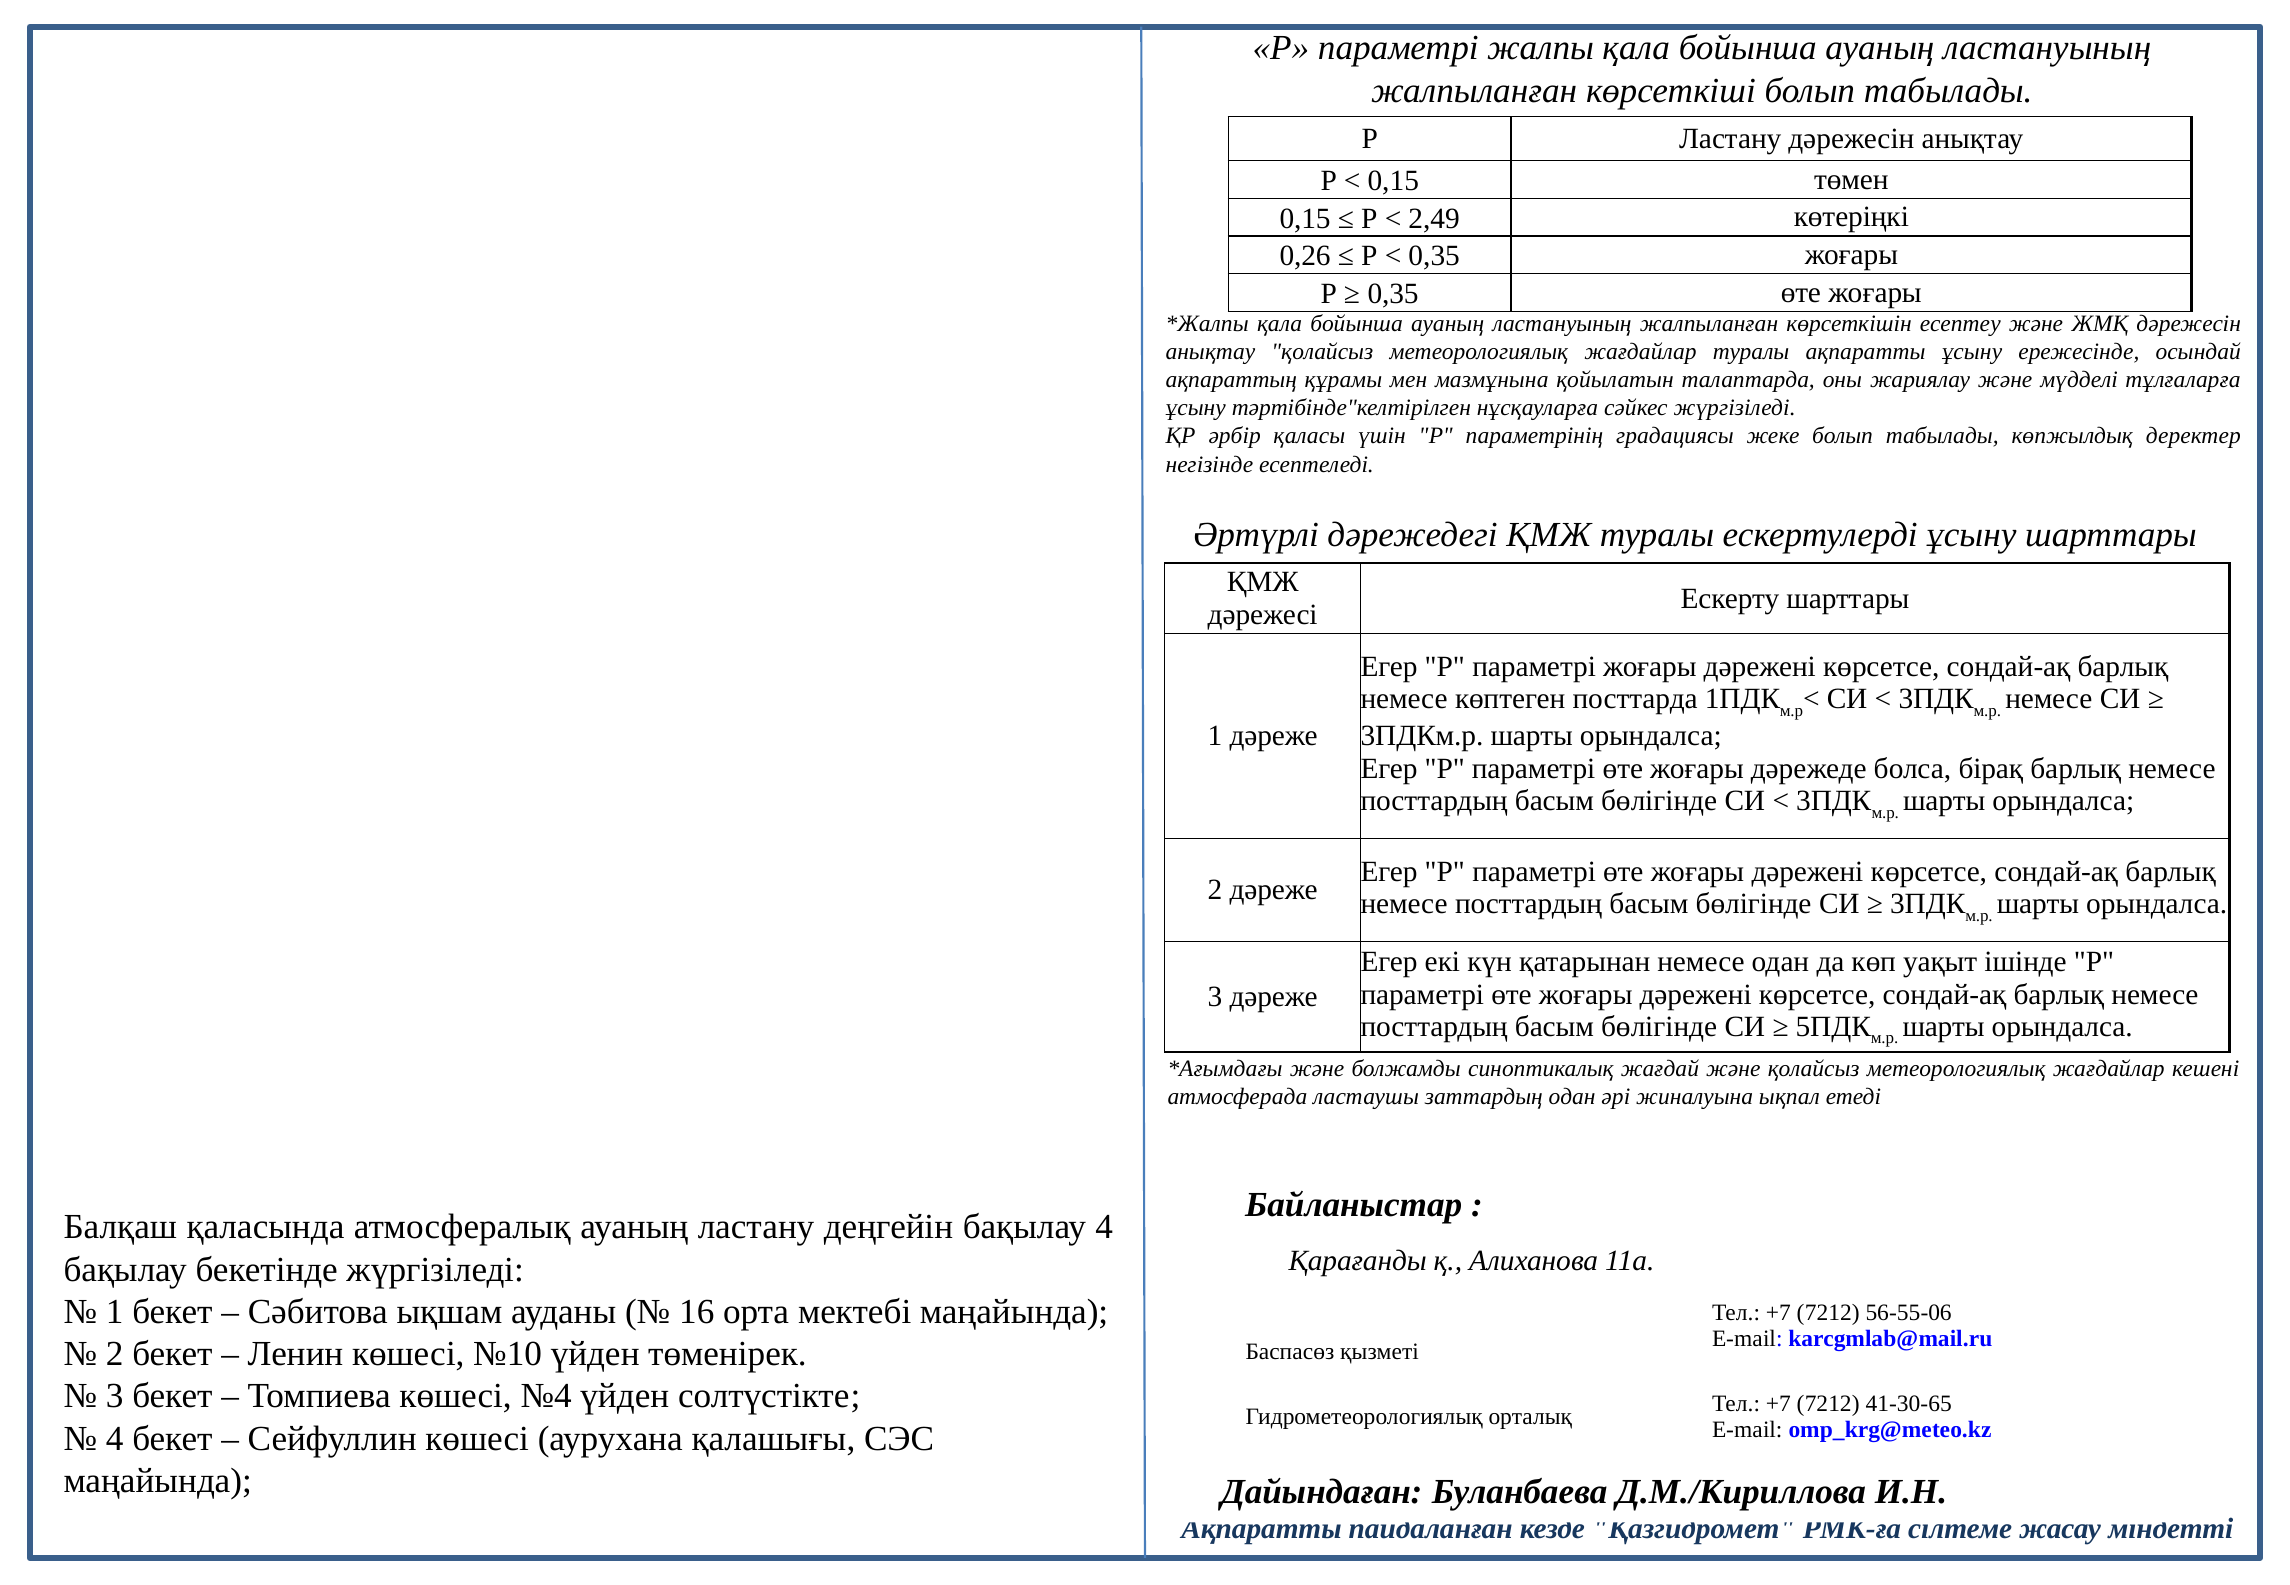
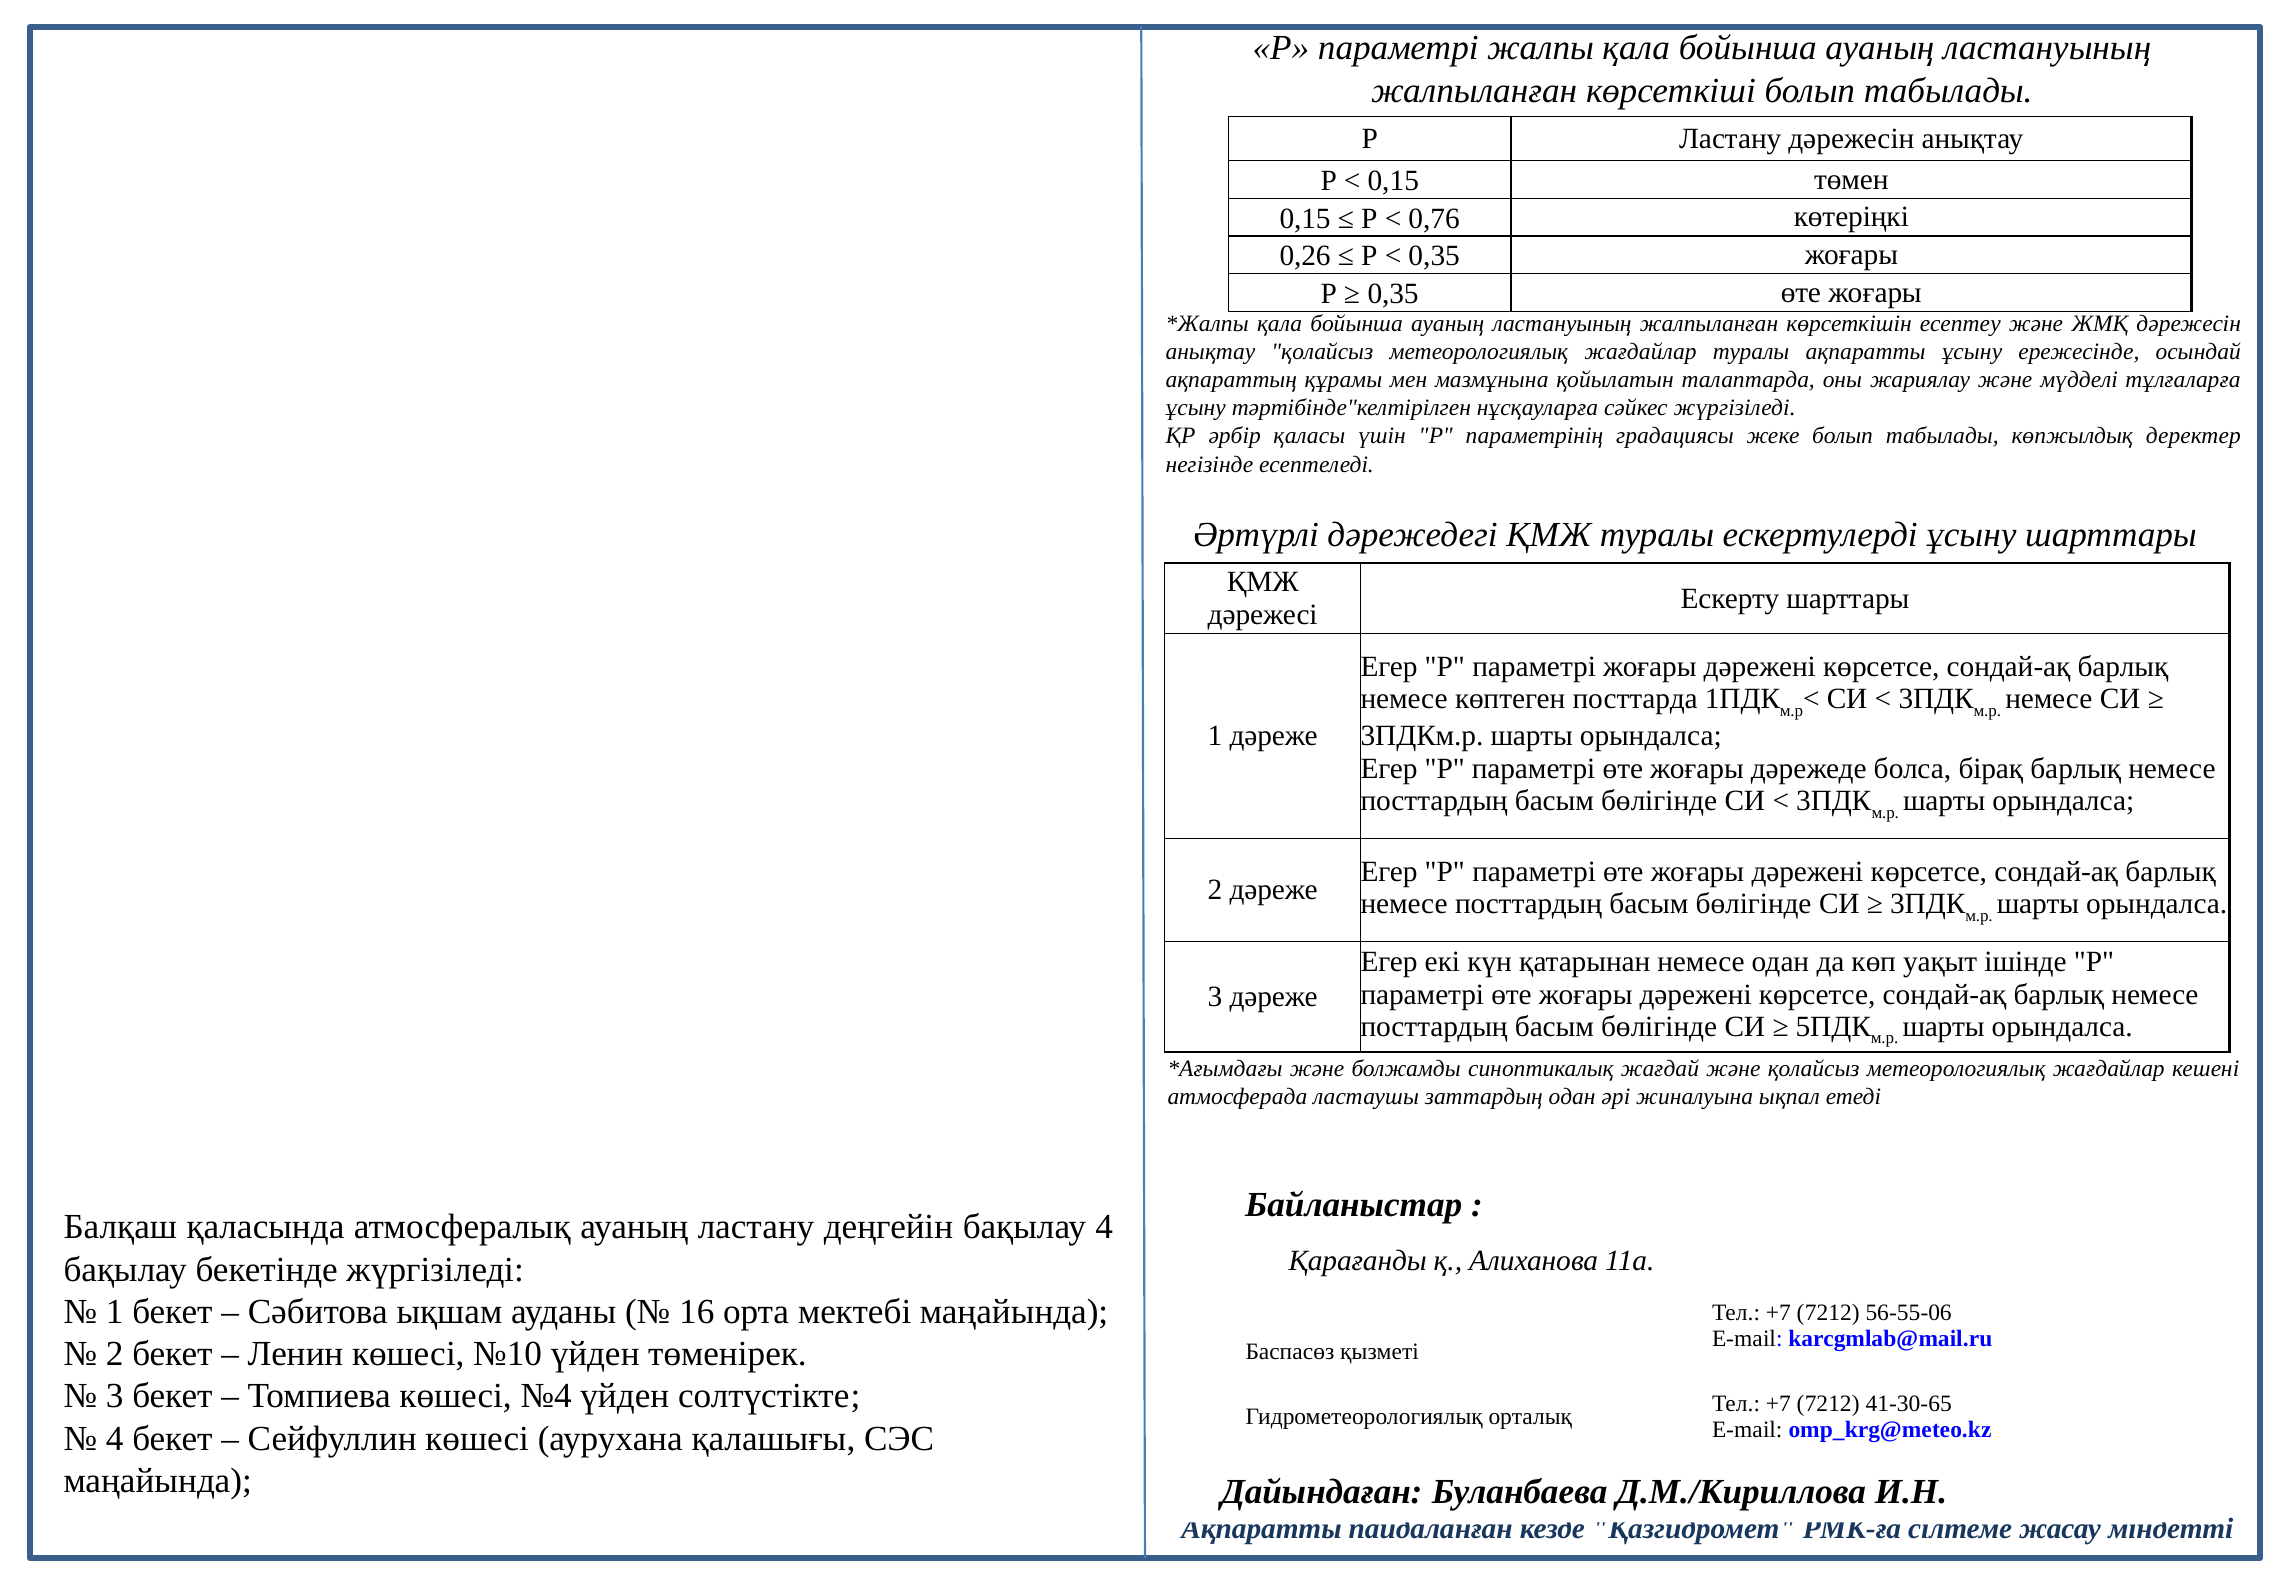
2,49: 2,49 -> 0,76
